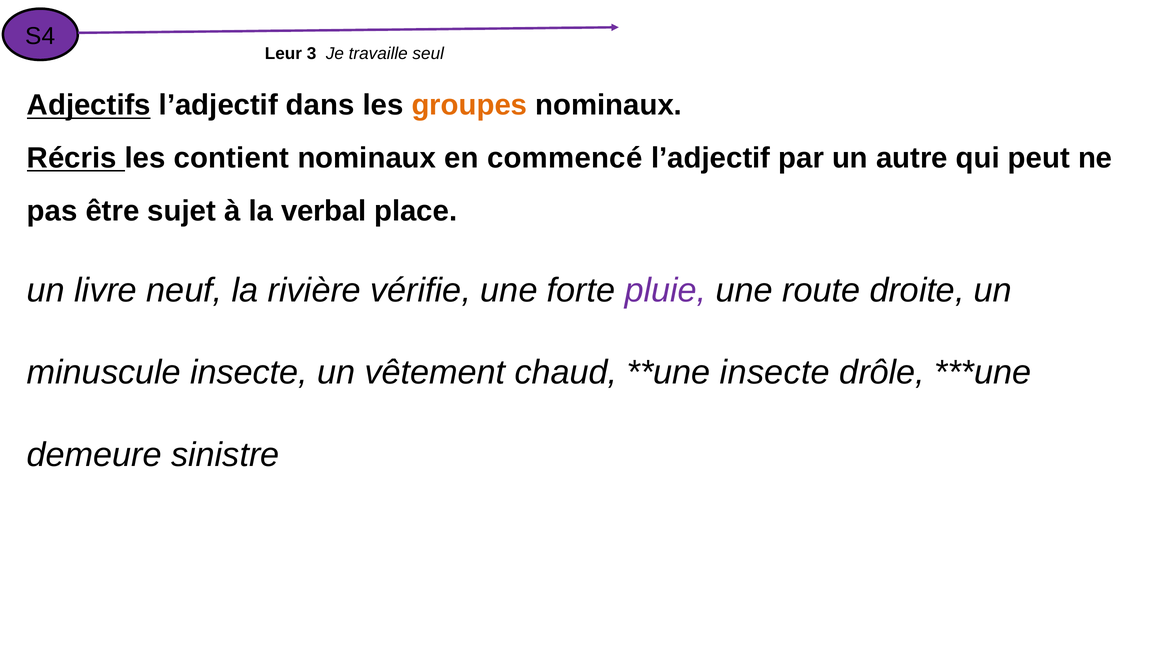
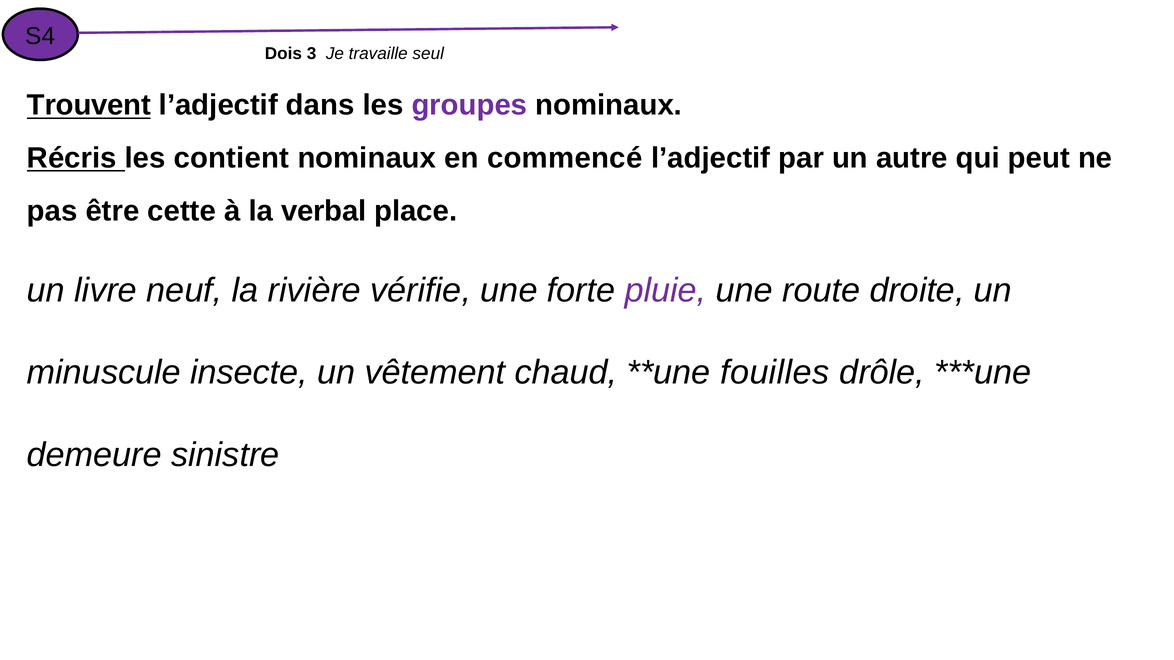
Leur: Leur -> Dois
Adjectifs: Adjectifs -> Trouvent
groupes colour: orange -> purple
sujet: sujet -> cette
insecte at (775, 373): insecte -> fouilles
